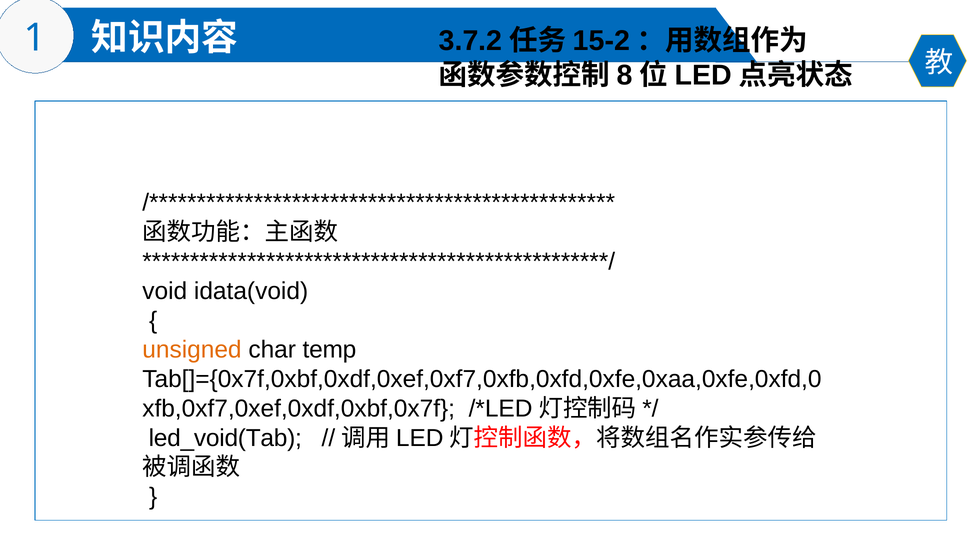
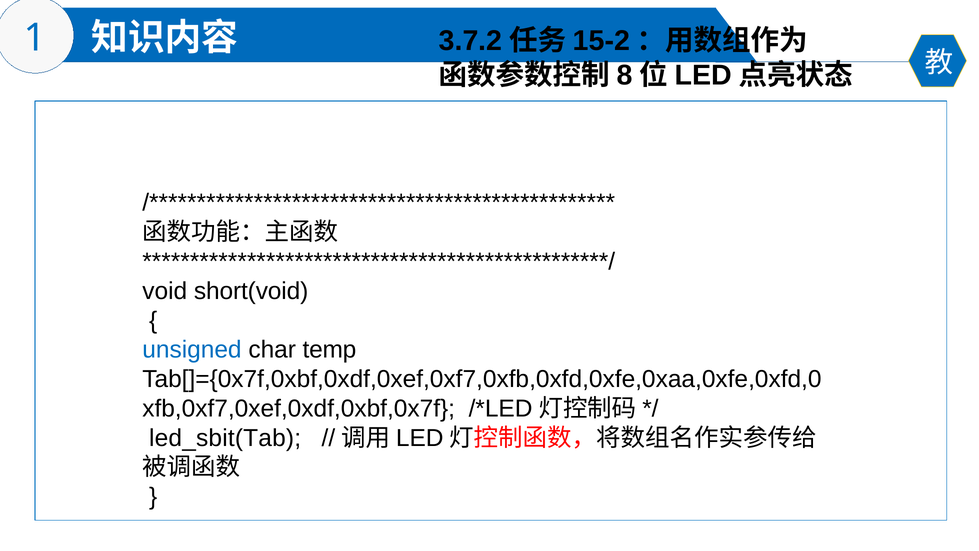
idata(void: idata(void -> short(void
unsigned colour: orange -> blue
led_void(Tab: led_void(Tab -> led_sbit(Tab
